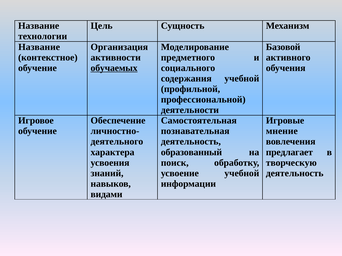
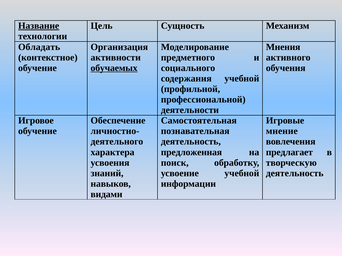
Название at (39, 26) underline: none -> present
Название at (39, 47): Название -> Обладать
Базовой: Базовой -> Мнения
образованный: образованный -> предложенная
